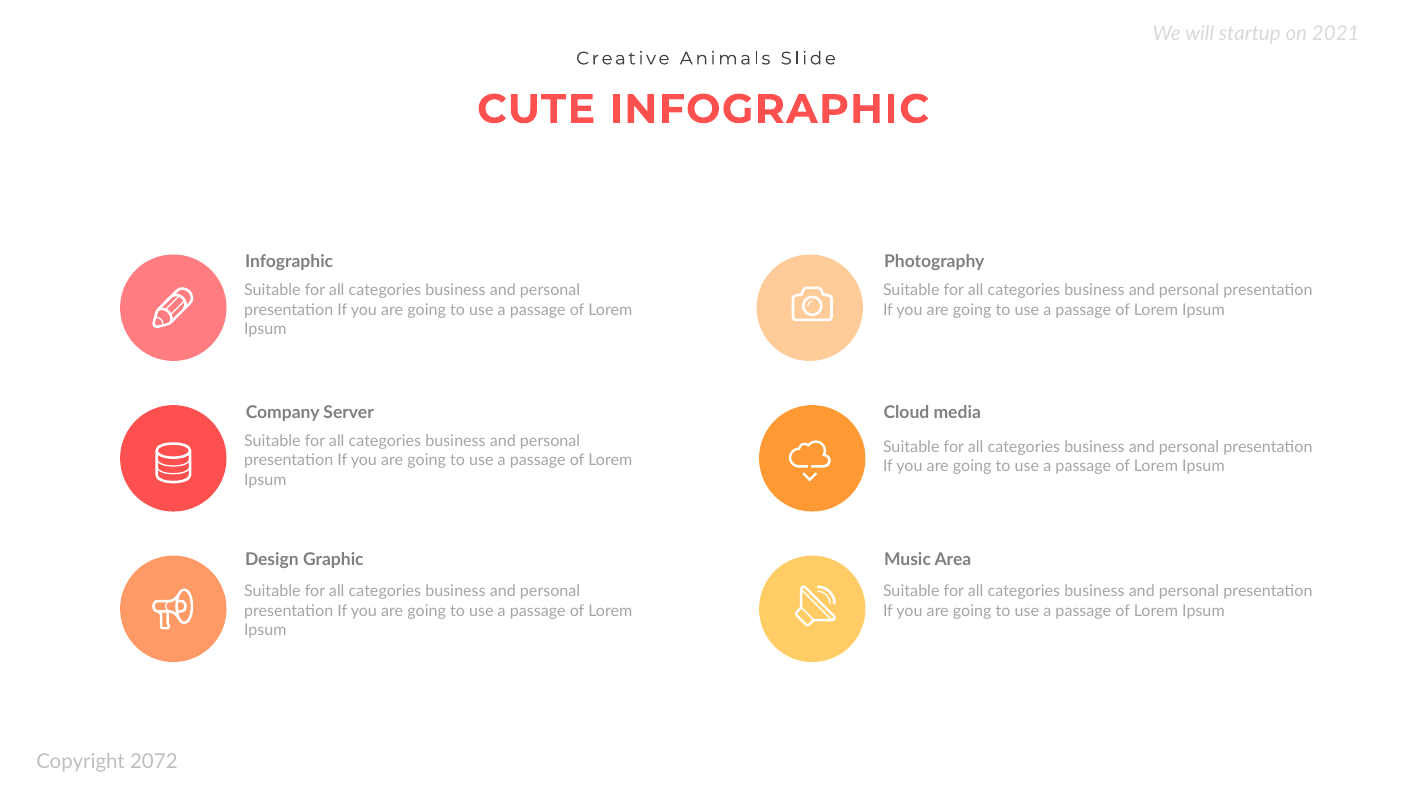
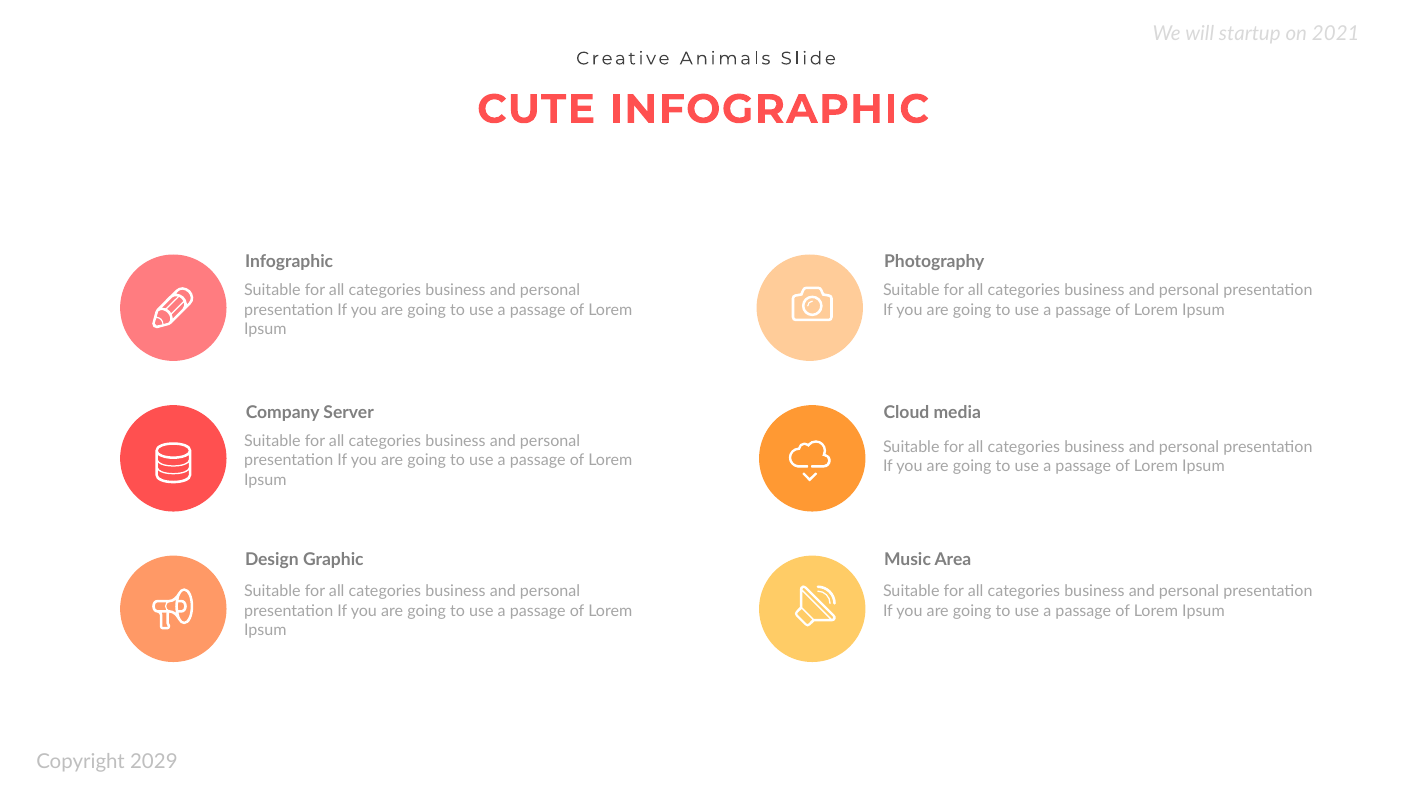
2072: 2072 -> 2029
